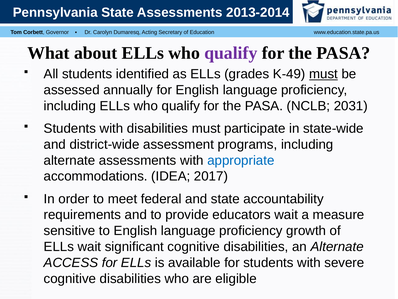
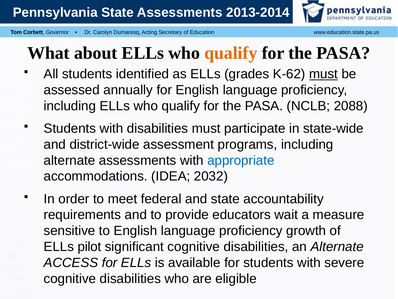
qualify at (231, 53) colour: purple -> orange
K-49: K-49 -> K-62
2031: 2031 -> 2088
2017: 2017 -> 2032
ELLs wait: wait -> pilot
